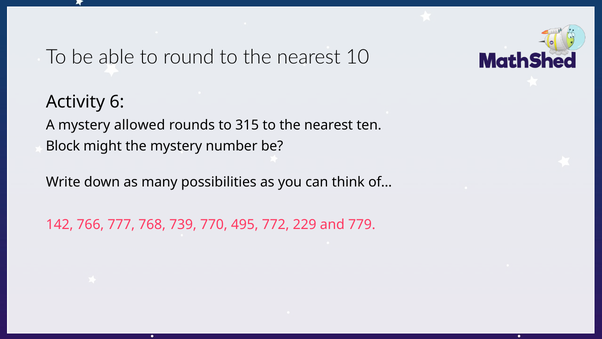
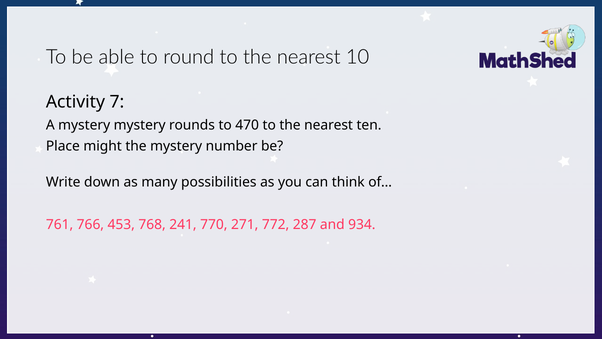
6: 6 -> 7
mystery allowed: allowed -> mystery
315: 315 -> 470
Block: Block -> Place
142: 142 -> 761
777: 777 -> 453
739: 739 -> 241
495: 495 -> 271
229: 229 -> 287
779: 779 -> 934
